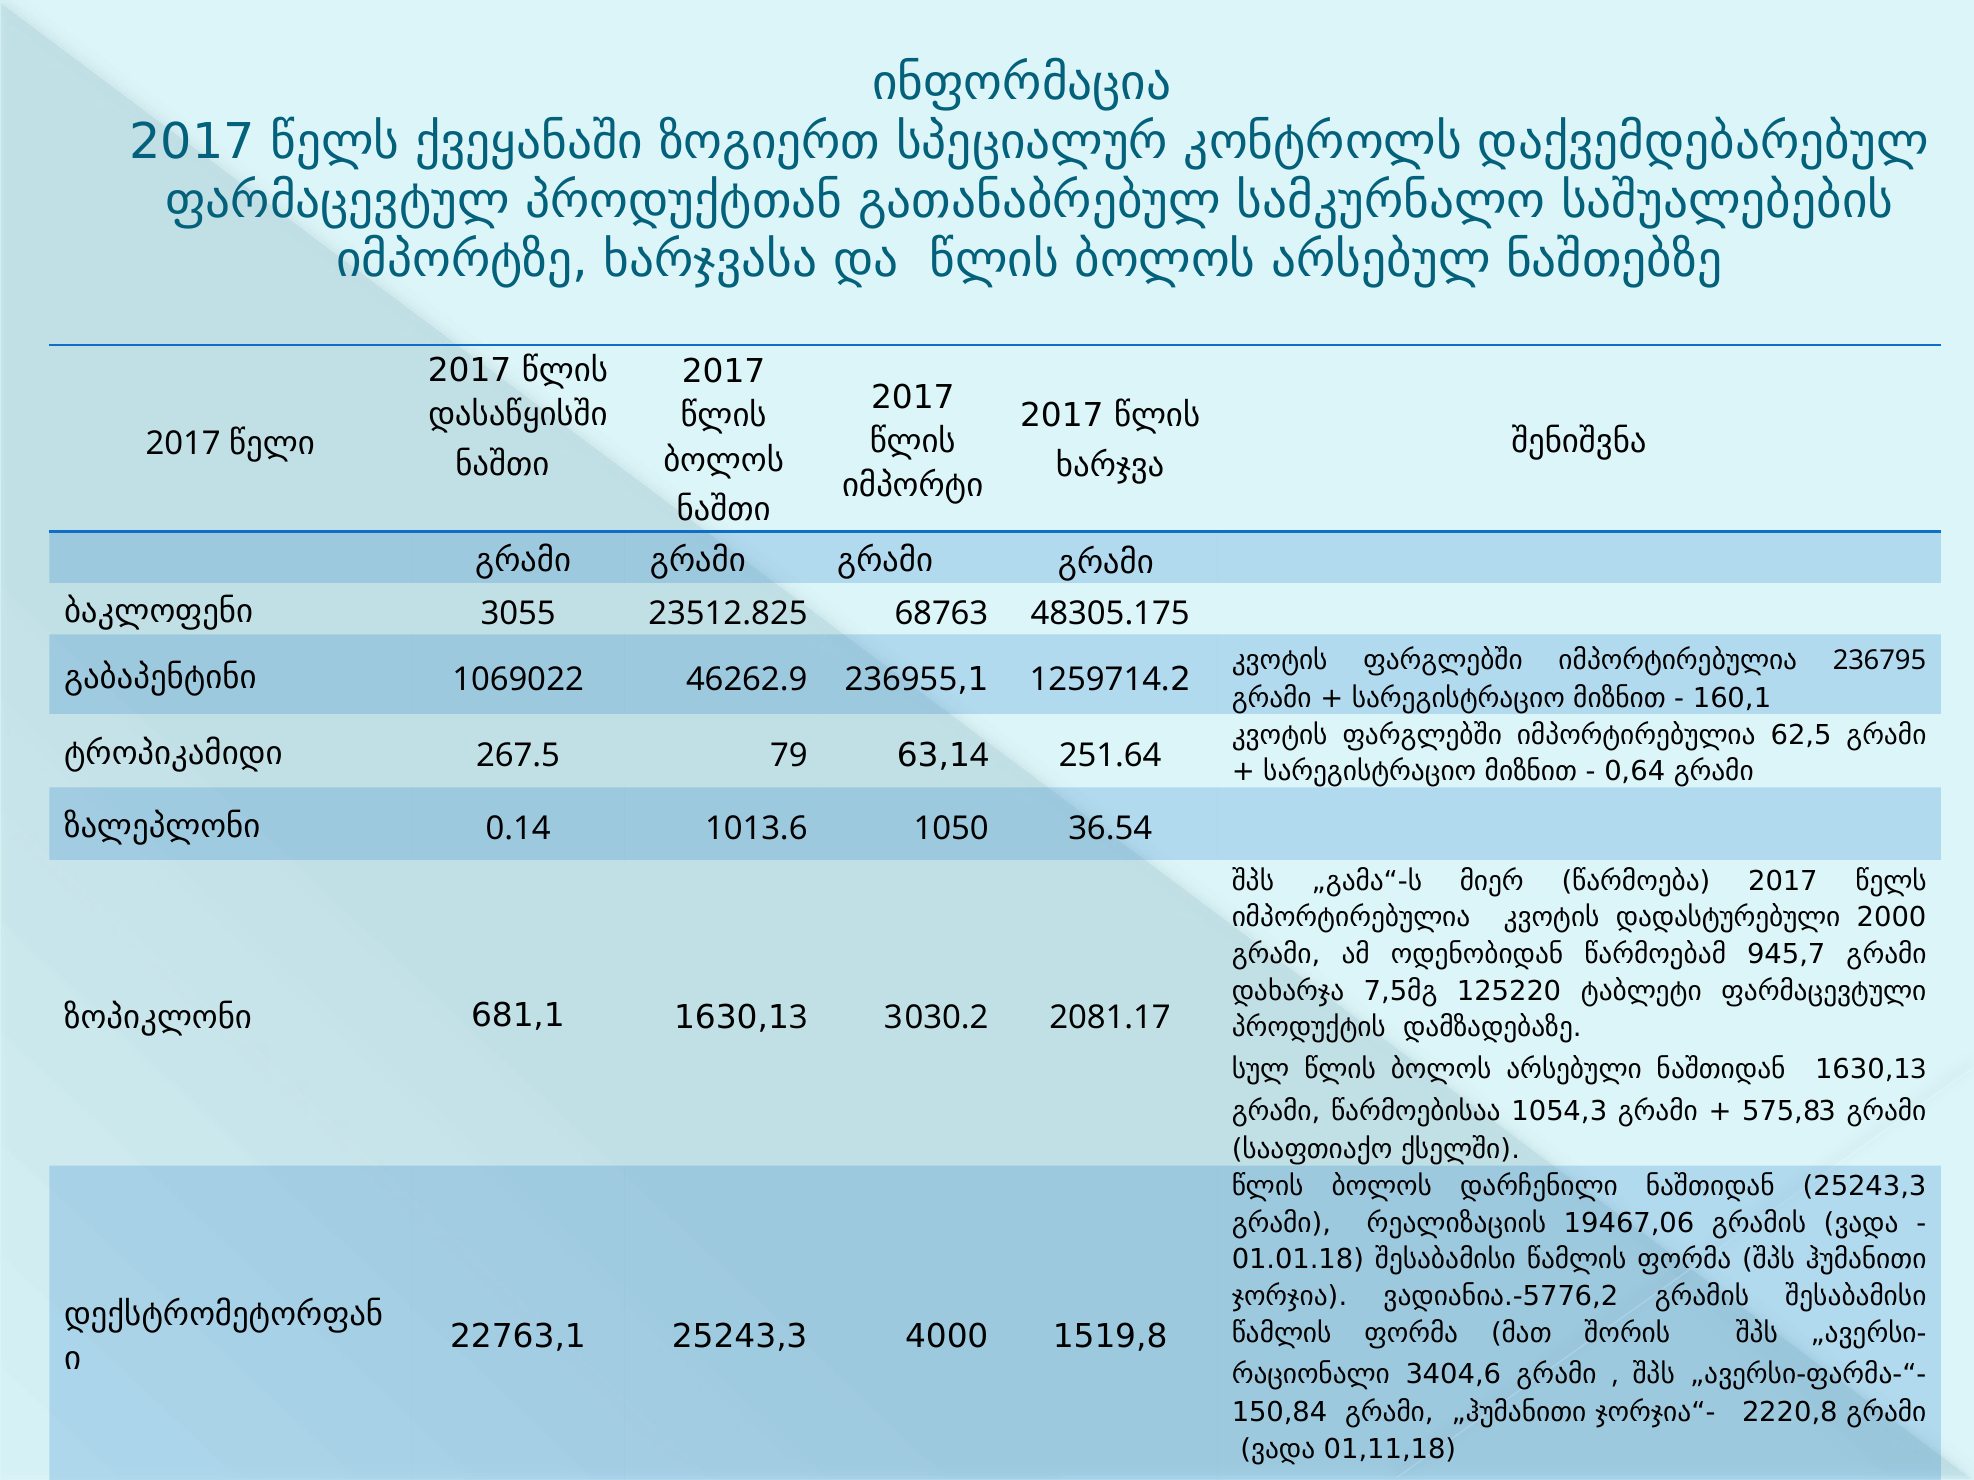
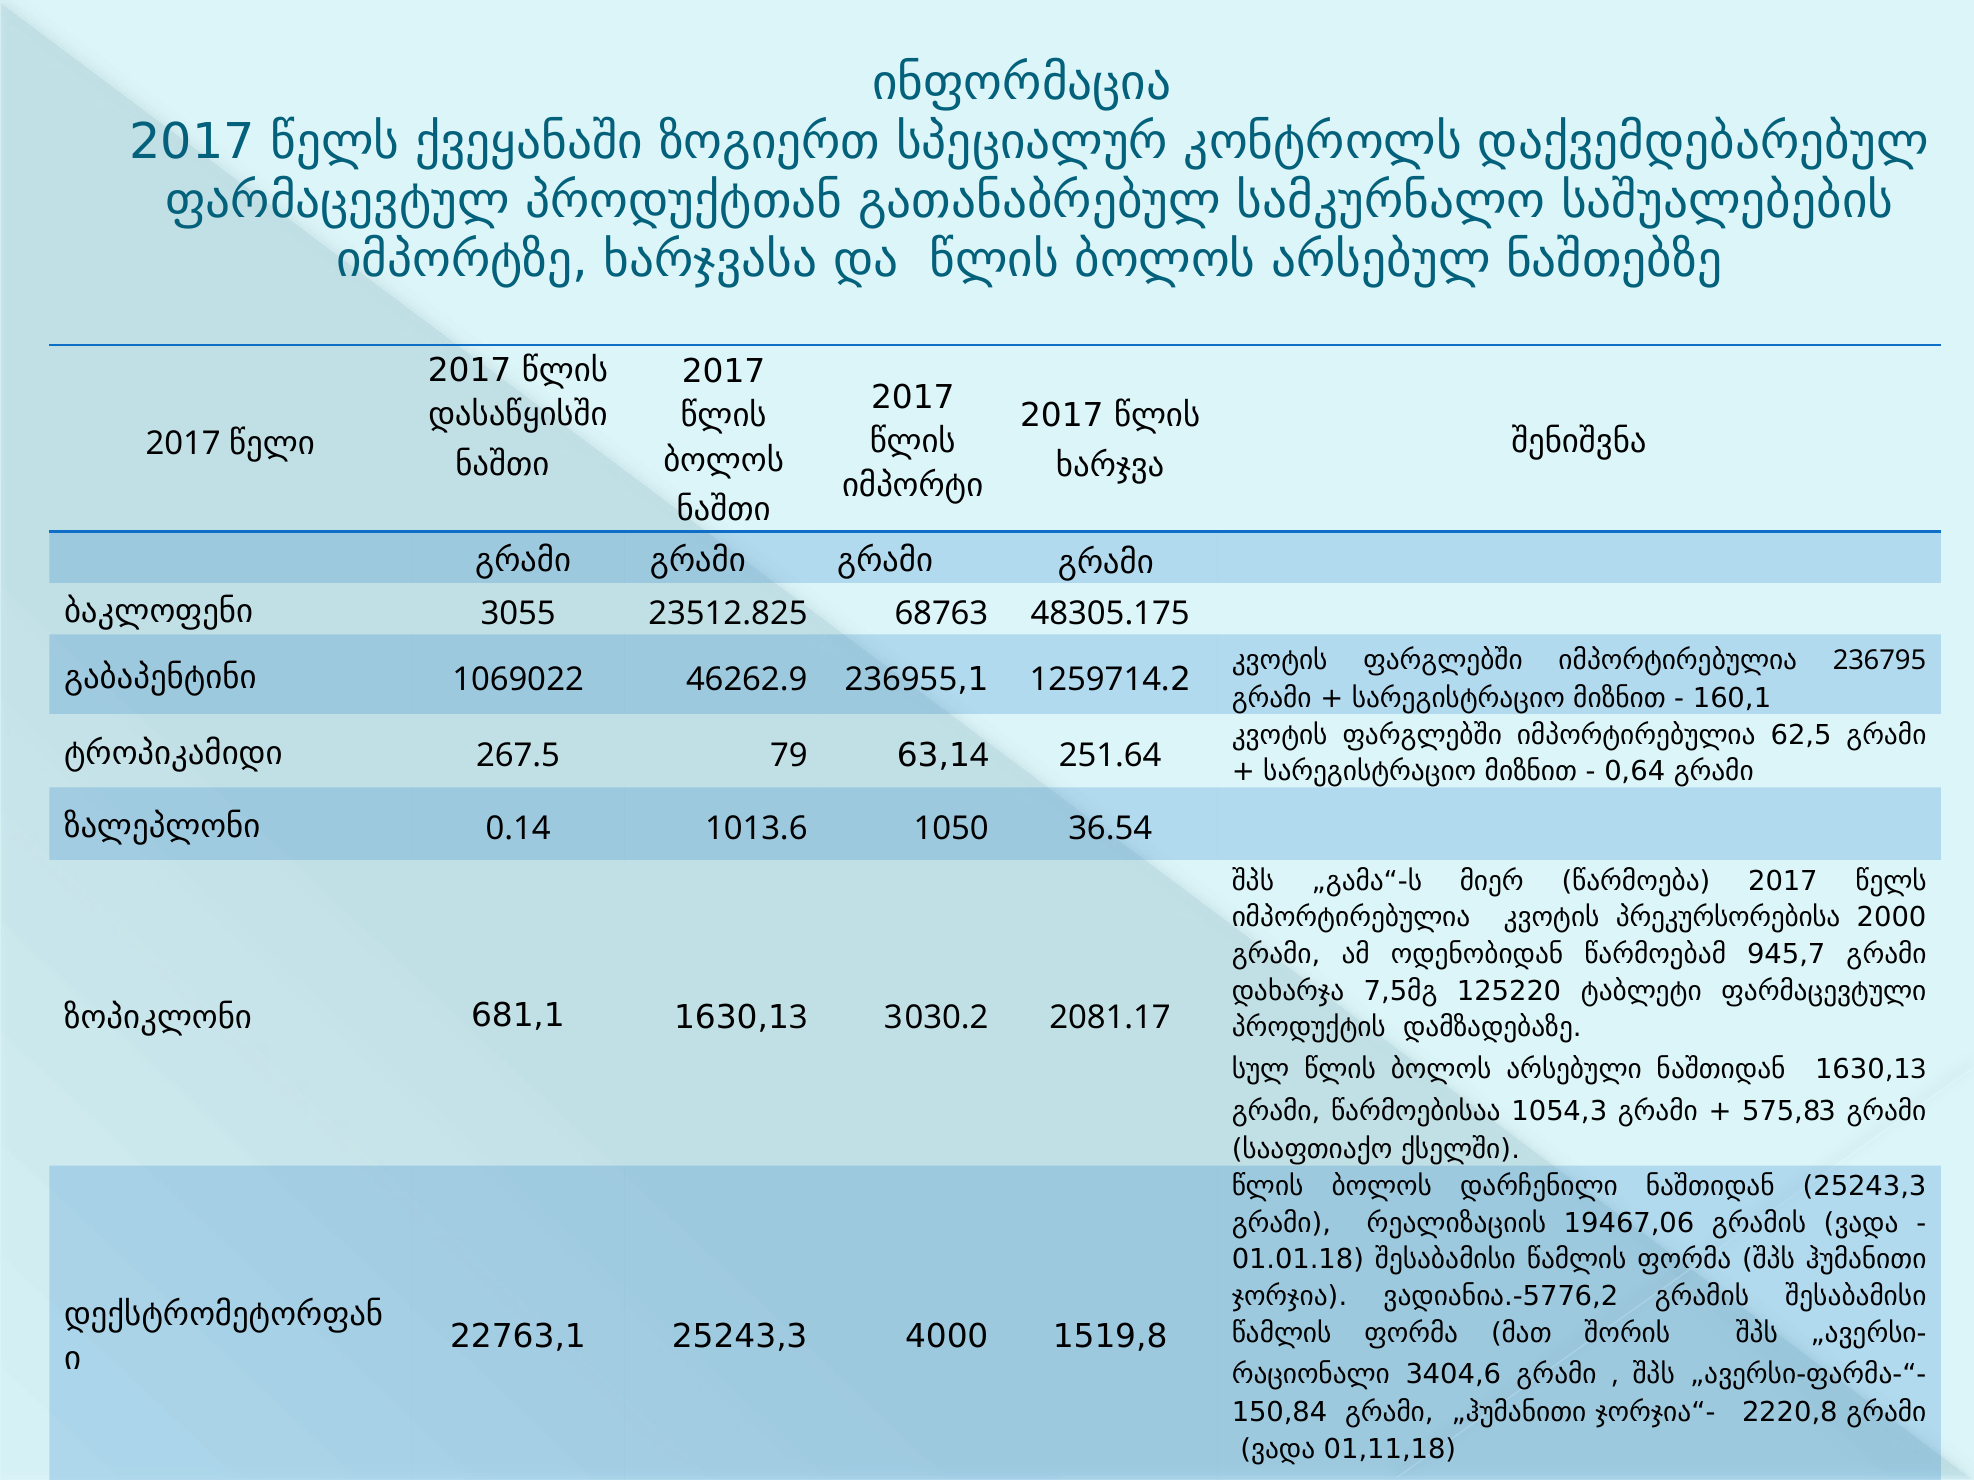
დადასტურებული: დადასტურებული -> პრეკურსორებისა
